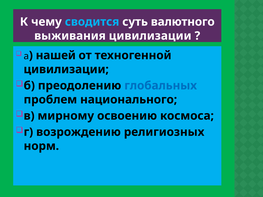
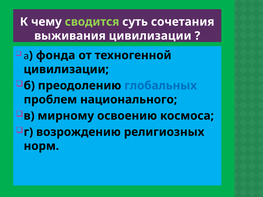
сводится colour: light blue -> light green
валютного: валютного -> сочетания
нашей: нашей -> фонда
